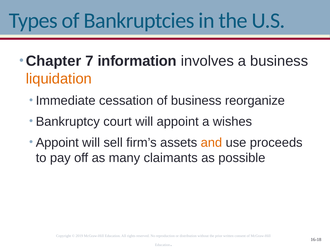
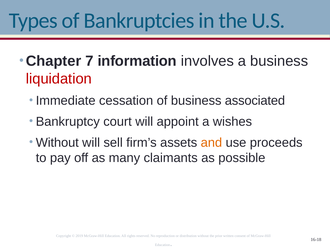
liquidation colour: orange -> red
reorganize: reorganize -> associated
Appoint at (57, 142): Appoint -> Without
